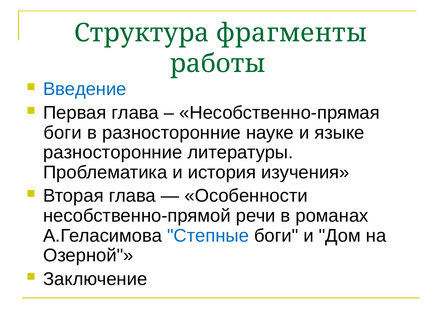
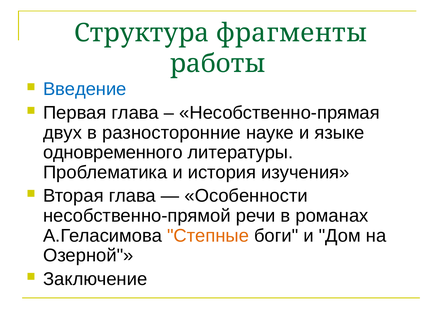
боги at (63, 133): боги -> двух
разносторонние at (113, 153): разносторонние -> одновременного
Степные colour: blue -> orange
